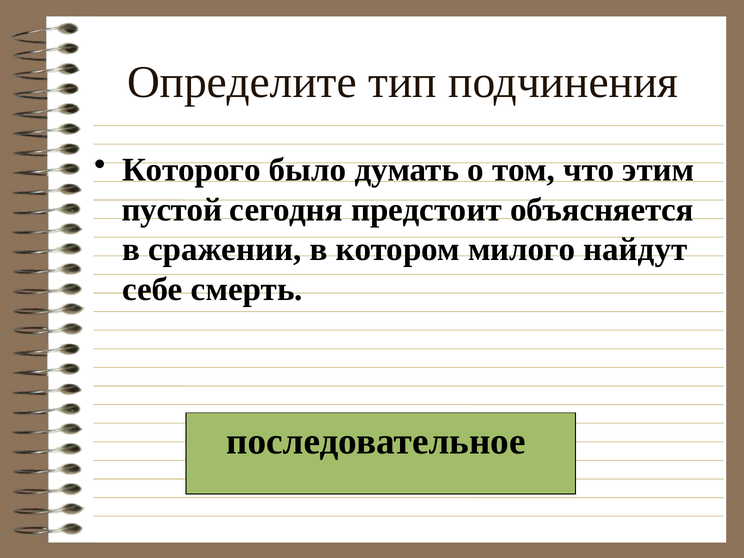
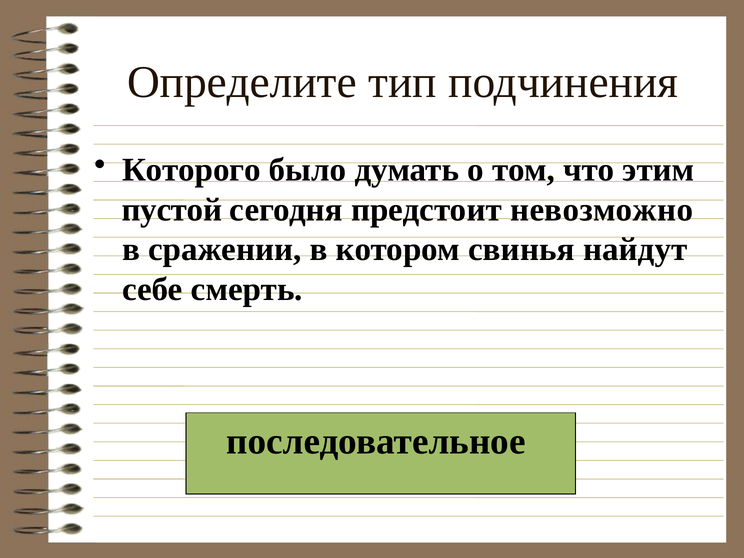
объясняется: объясняется -> невозможно
милого: милого -> свинья
